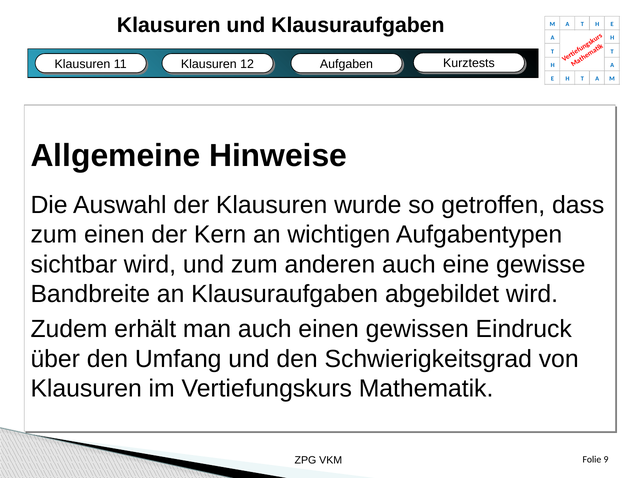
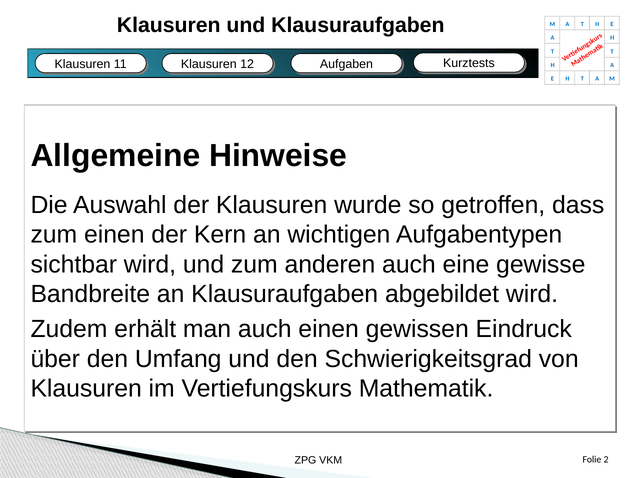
9: 9 -> 2
